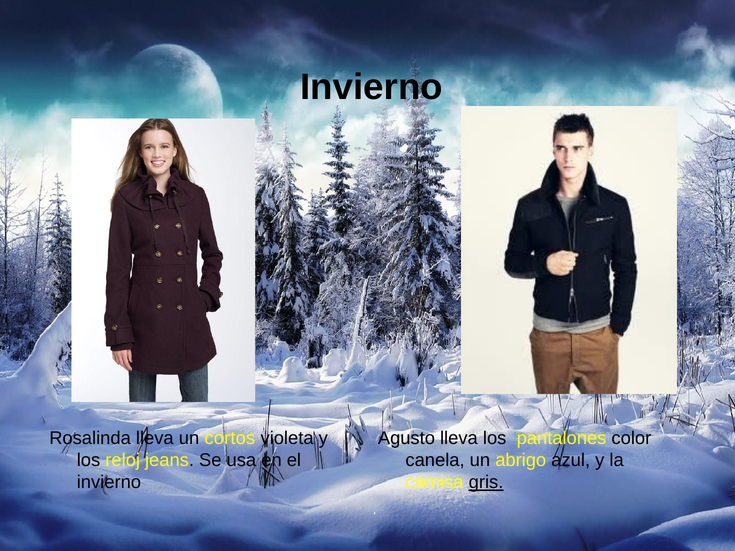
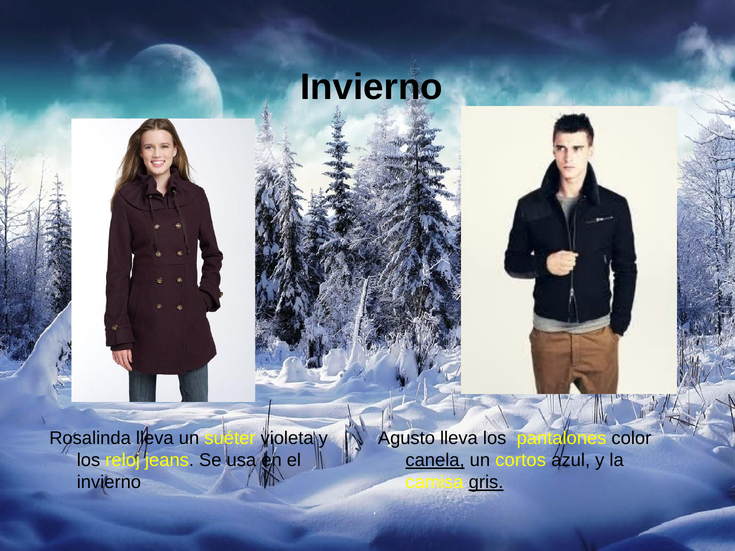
cortos: cortos -> suéter
canela underline: none -> present
abrigo: abrigo -> cortos
